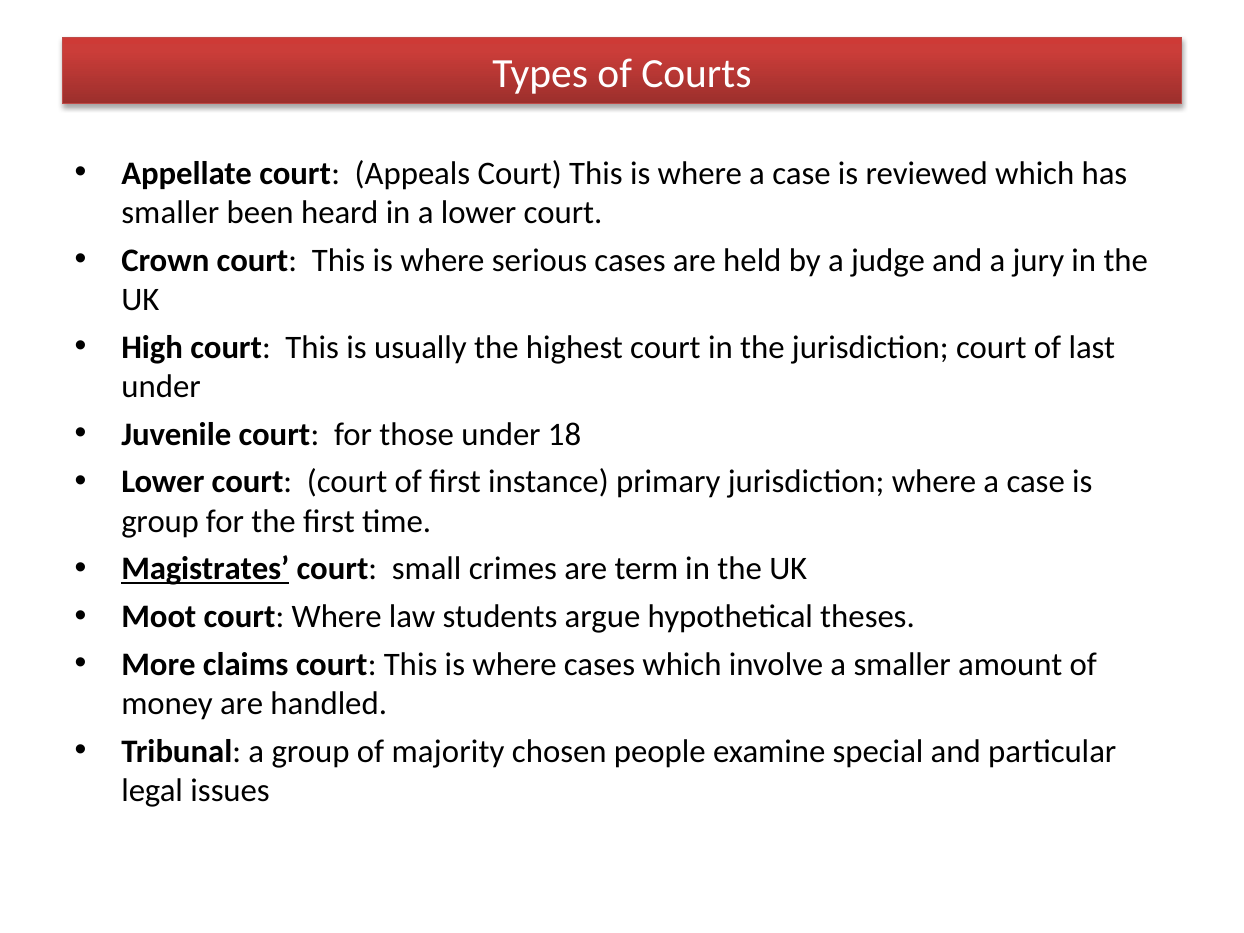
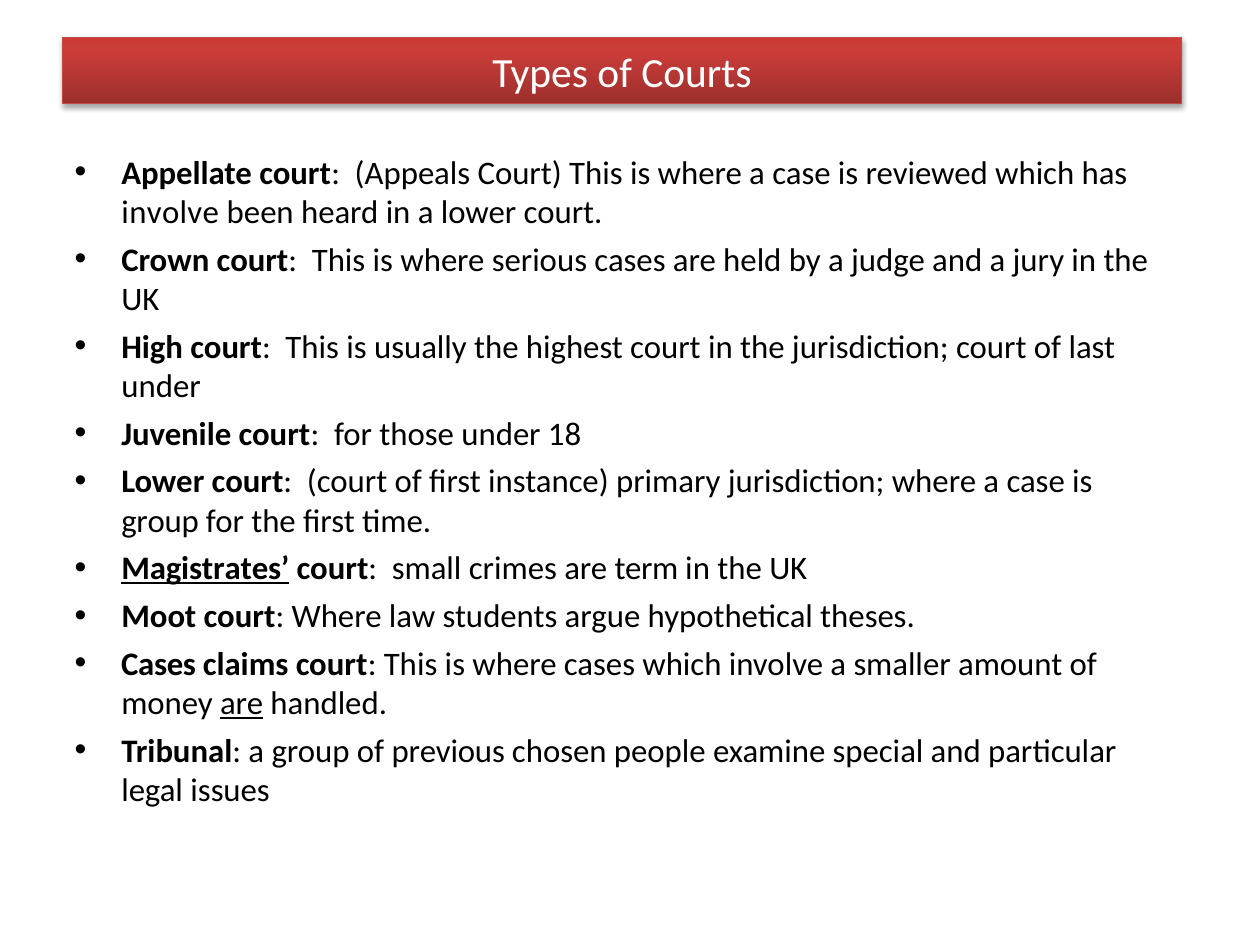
smaller at (170, 213): smaller -> involve
More at (158, 664): More -> Cases
are at (242, 704) underline: none -> present
majority: majority -> previous
